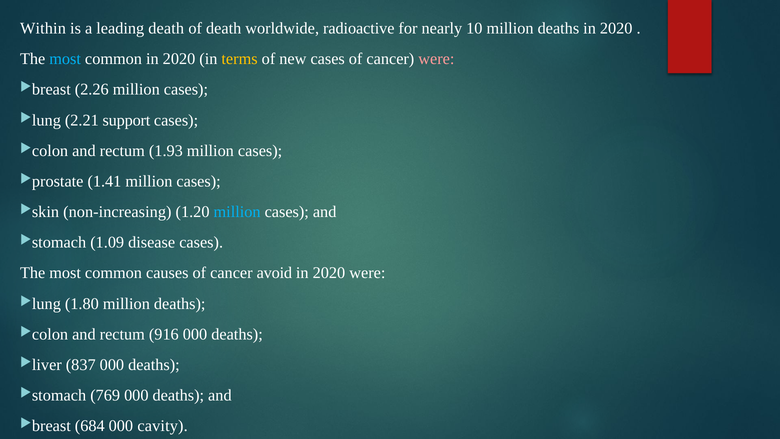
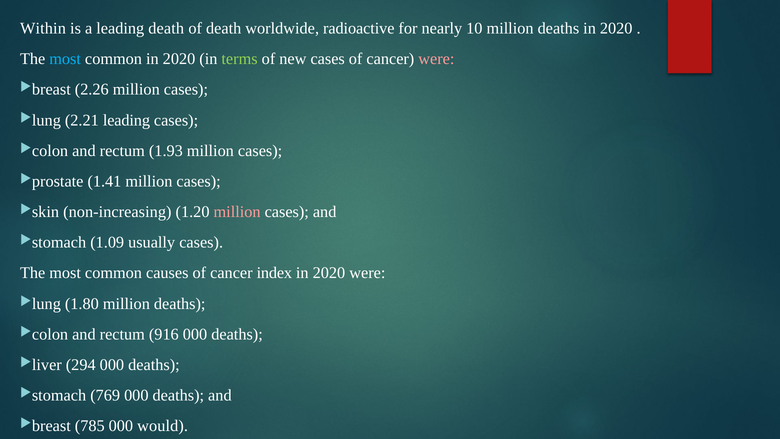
terms colour: yellow -> light green
2.21 support: support -> leading
million at (237, 212) colour: light blue -> pink
disease: disease -> usually
avoid: avoid -> index
837: 837 -> 294
684: 684 -> 785
cavity: cavity -> would
